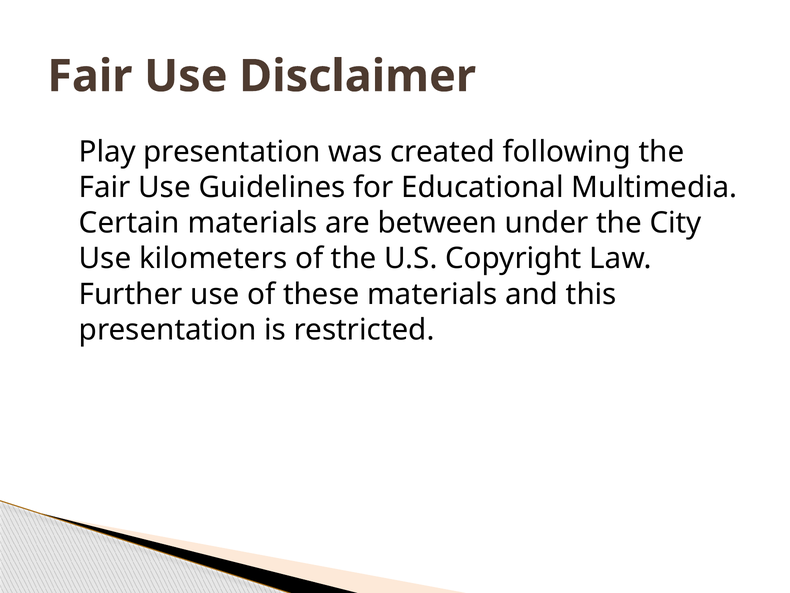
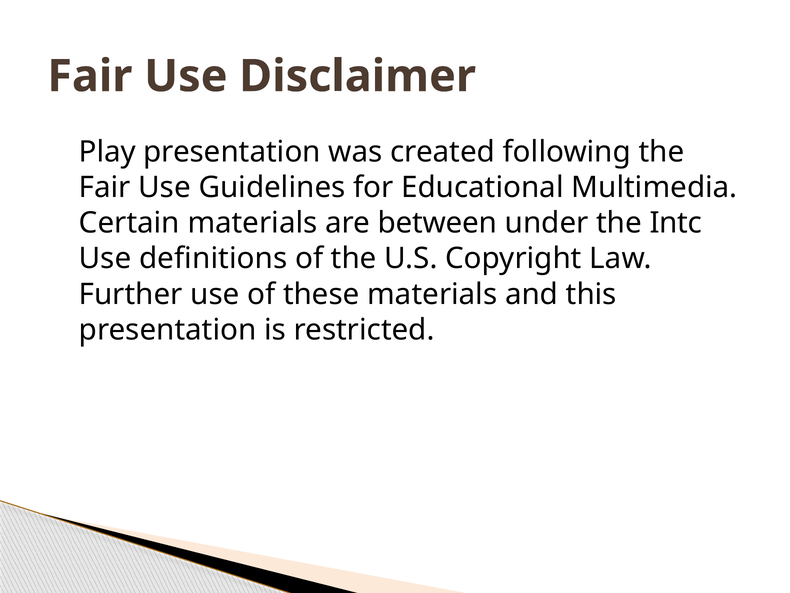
City: City -> Intc
kilometers: kilometers -> definitions
